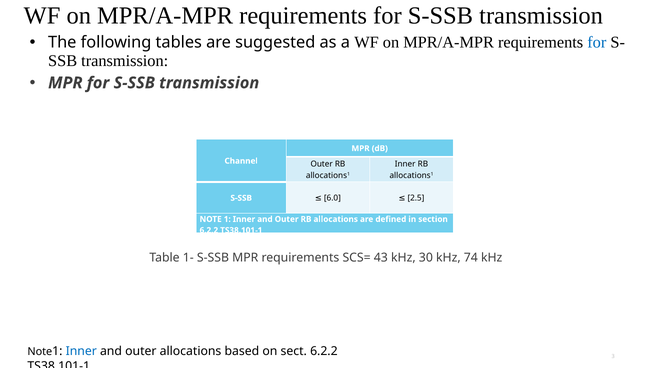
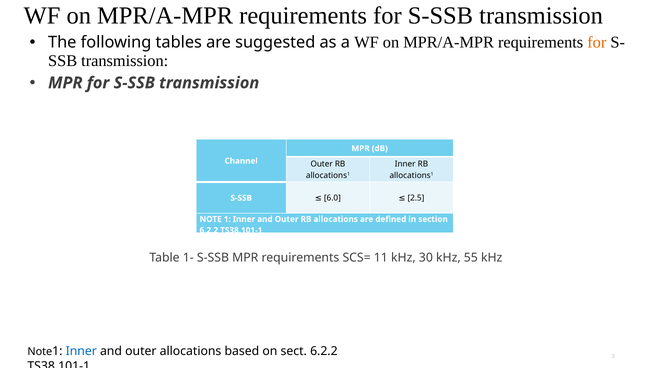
for at (597, 42) colour: blue -> orange
43: 43 -> 11
74: 74 -> 55
